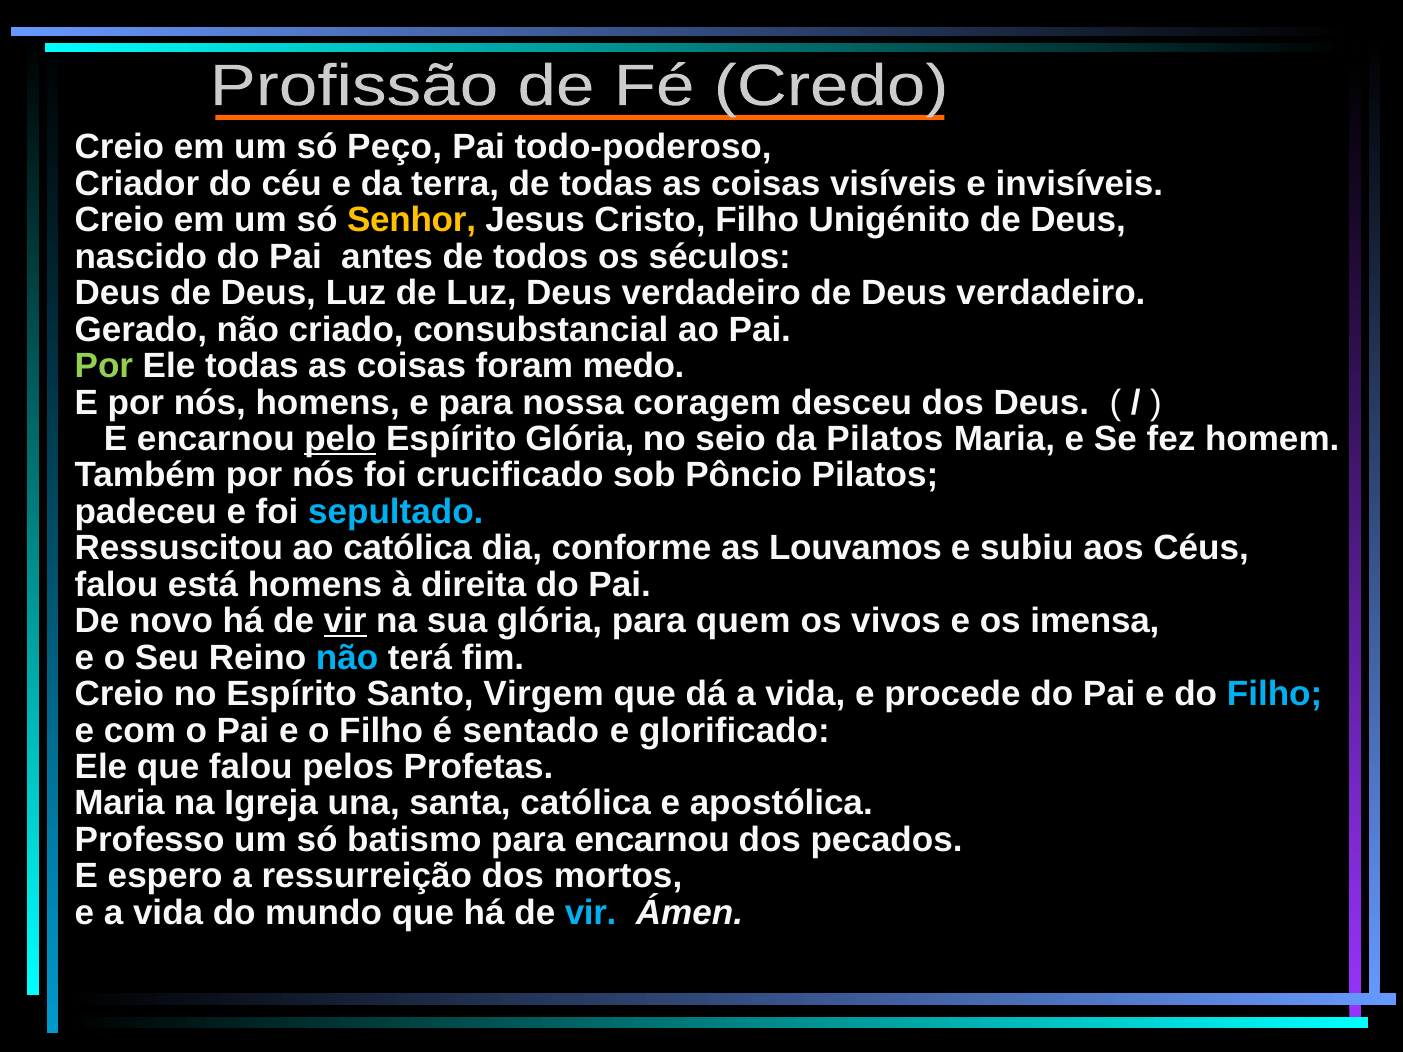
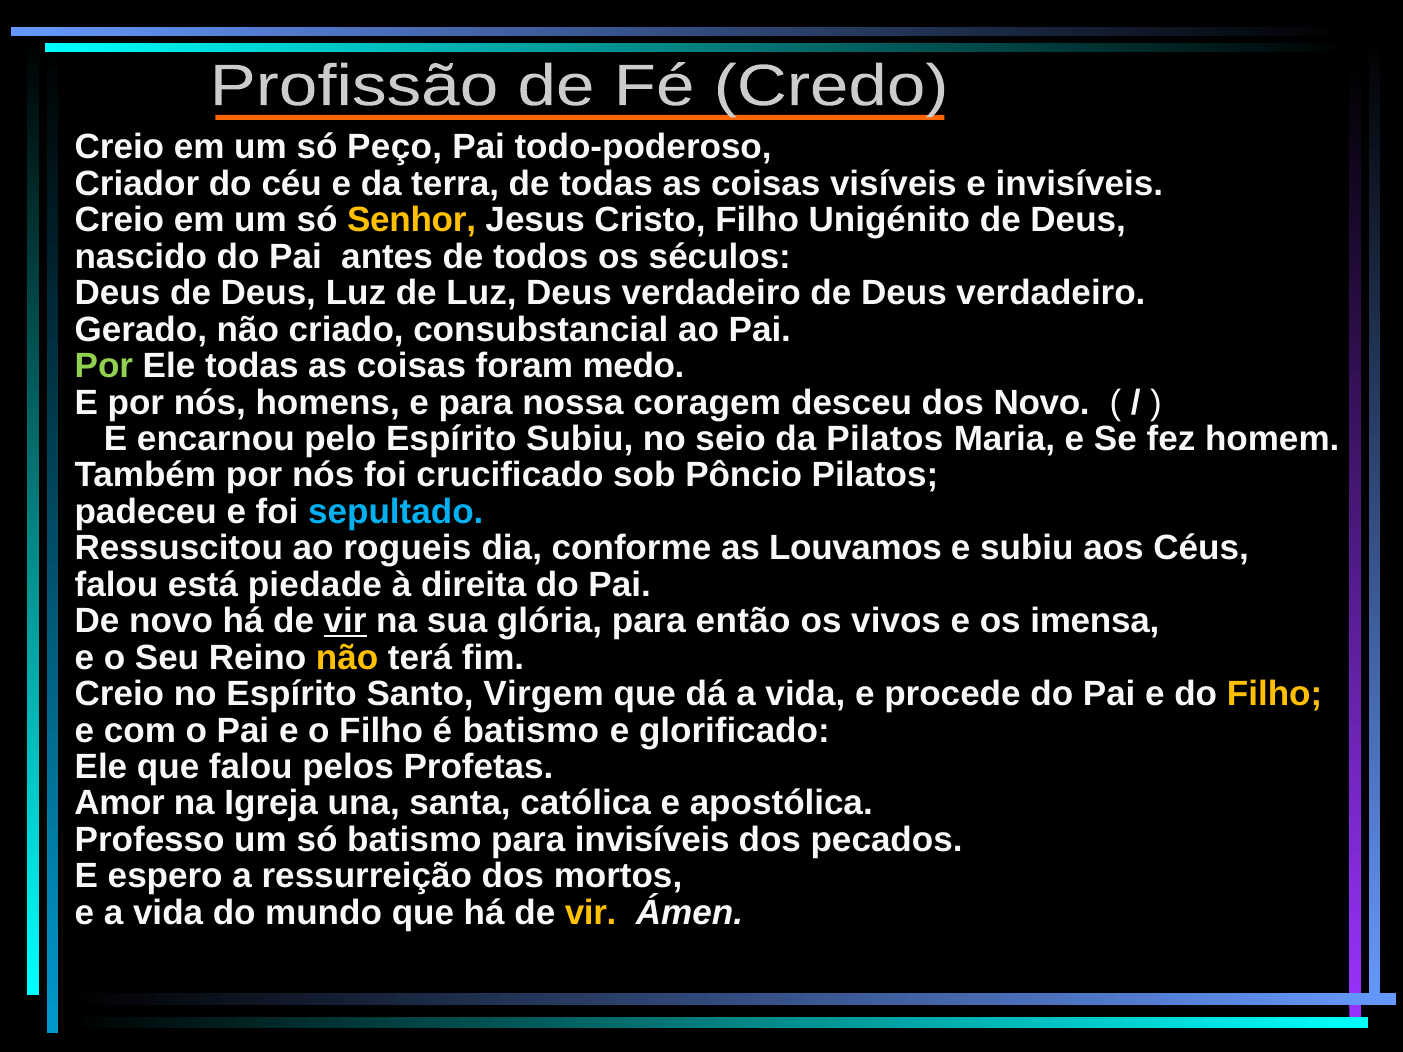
dos Deus: Deus -> Novo
pelo underline: present -> none
Espírito Glória: Glória -> Subiu
ao católica: católica -> rogueis
está homens: homens -> piedade
quem: quem -> então
não at (347, 658) colour: light blue -> yellow
Filho at (1275, 694) colour: light blue -> yellow
é sentado: sentado -> batismo
Maria at (120, 804): Maria -> Amor
para encarnou: encarnou -> invisíveis
vir at (591, 913) colour: light blue -> yellow
